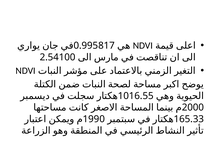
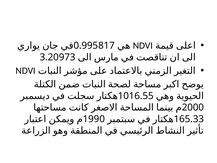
2.54100: 2.54100 -> 3.20973
